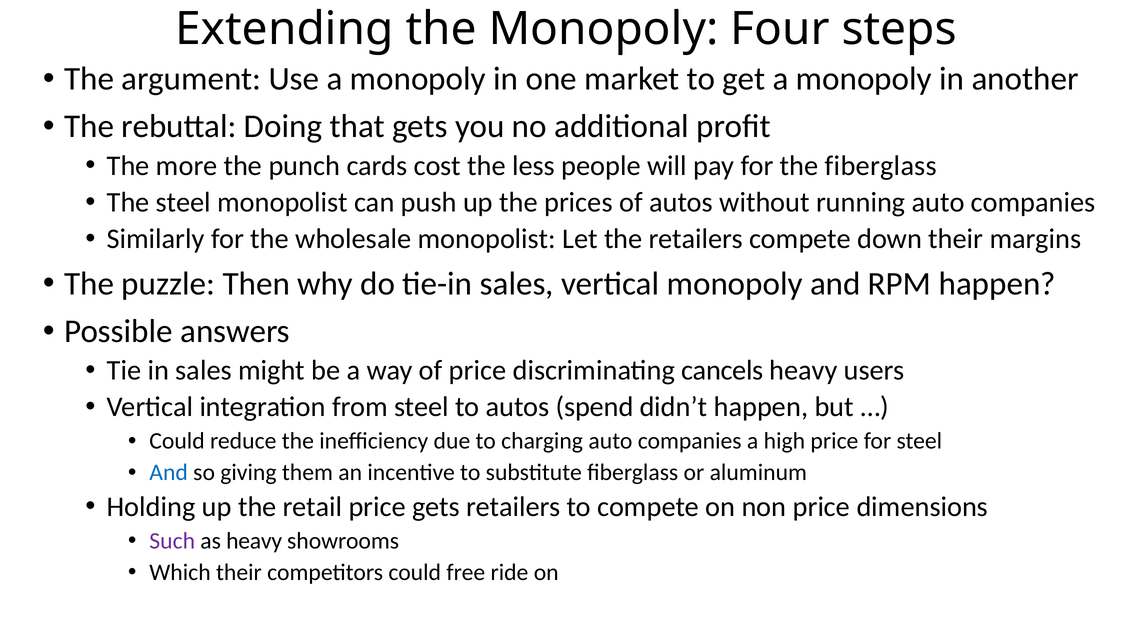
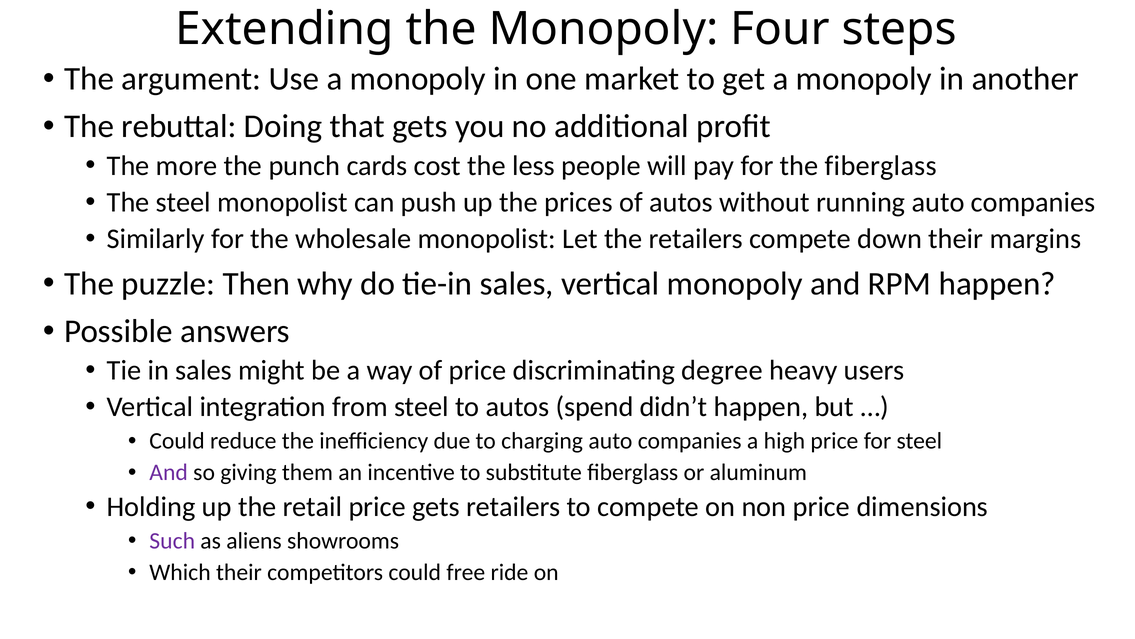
cancels: cancels -> degree
And at (169, 472) colour: blue -> purple
as heavy: heavy -> aliens
